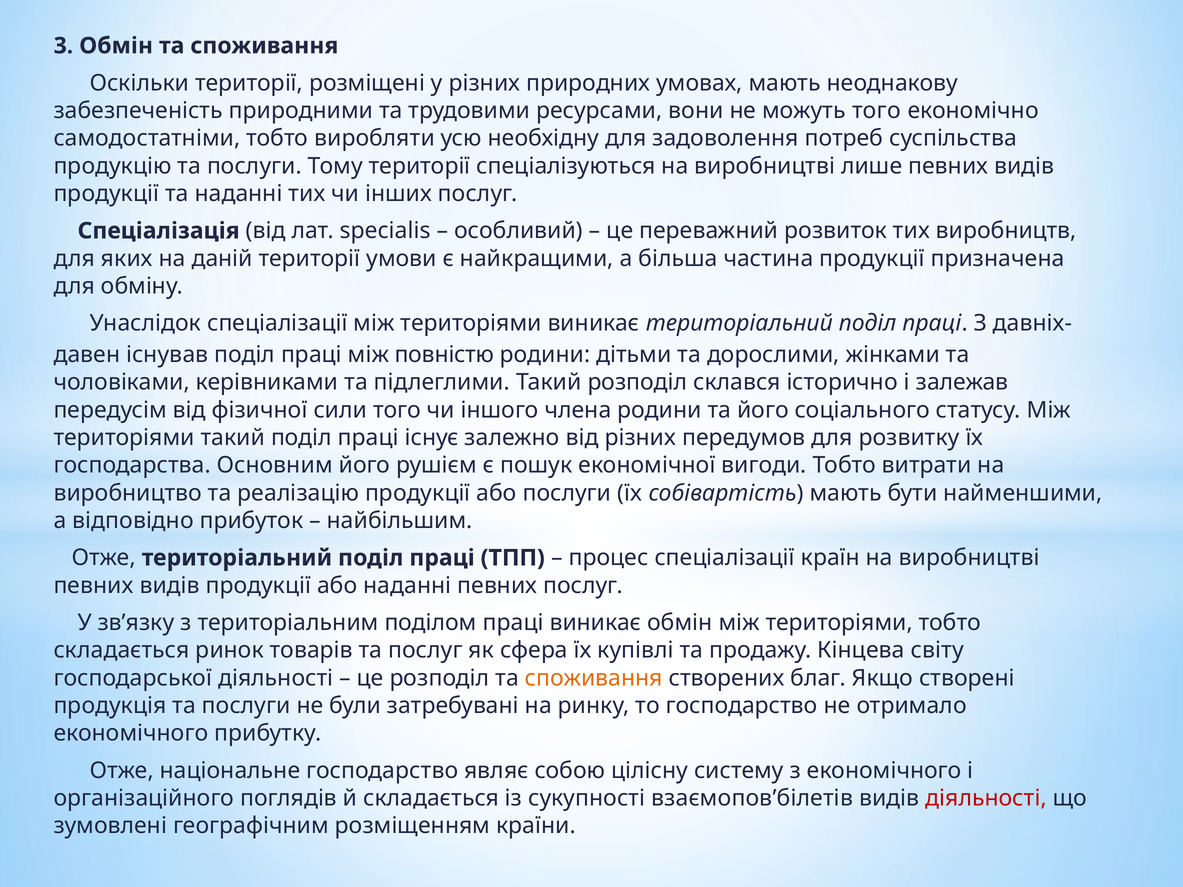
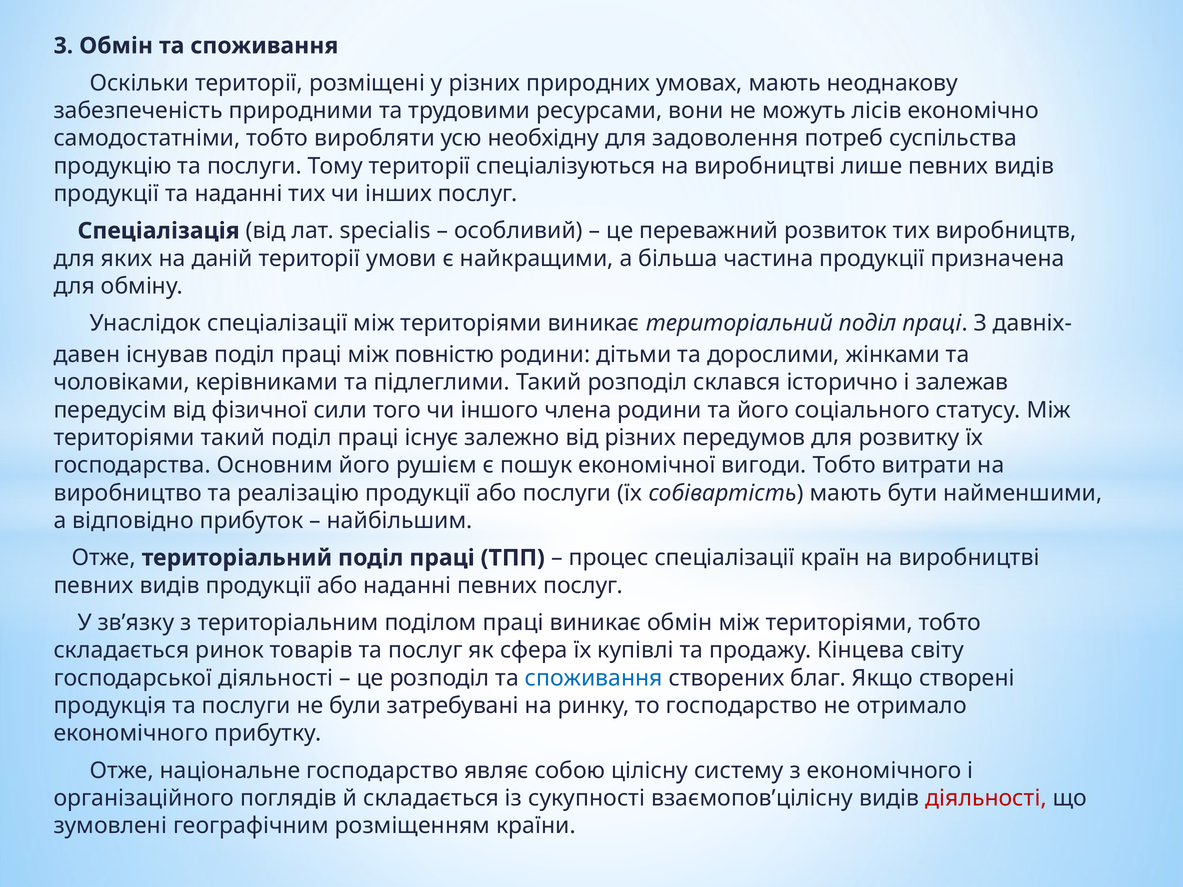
можуть того: того -> лісів
споживання at (594, 678) colour: orange -> blue
взаємопов’білетів: взаємопов’білетів -> взаємопов’цілісну
